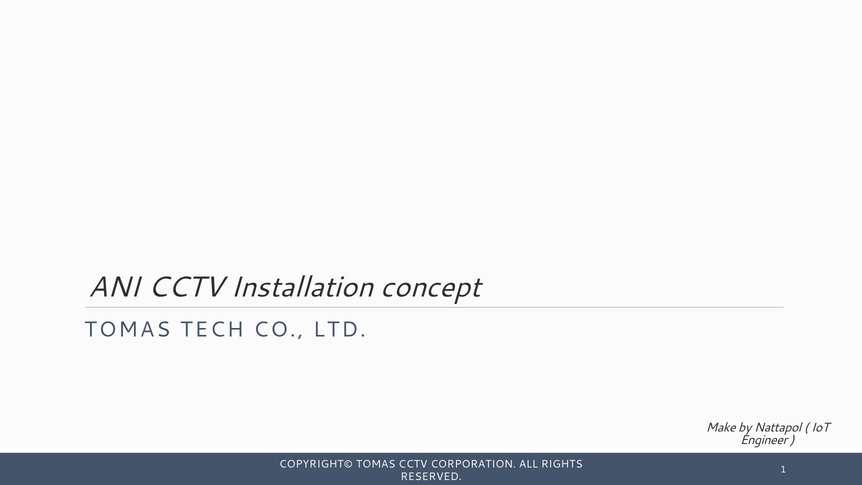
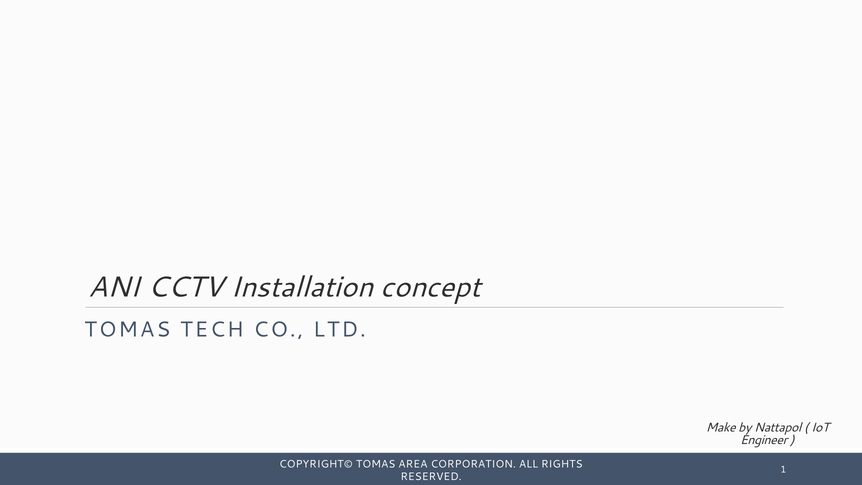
TOMAS CCTV: CCTV -> AREA
